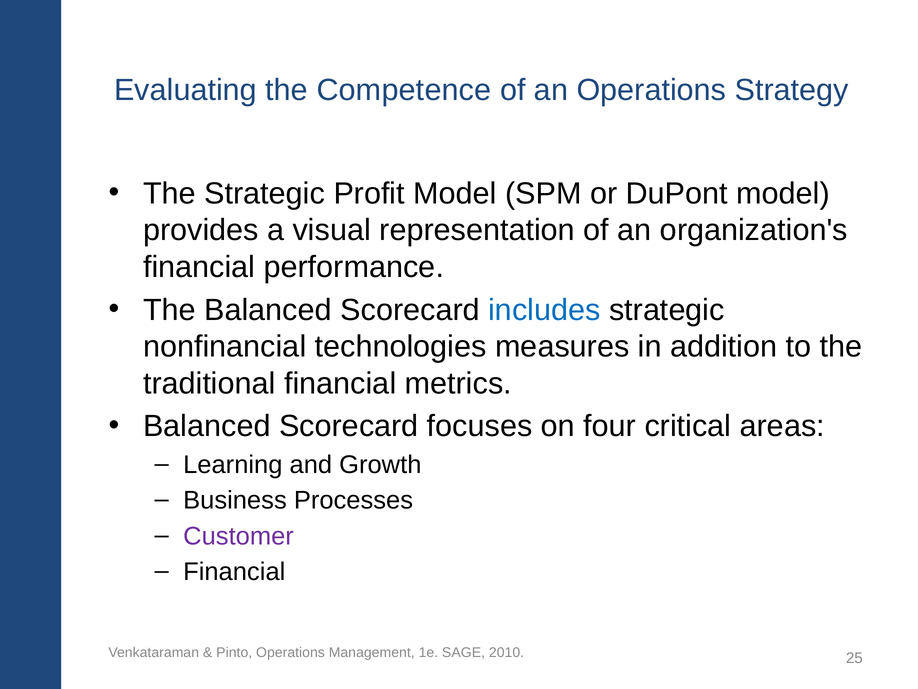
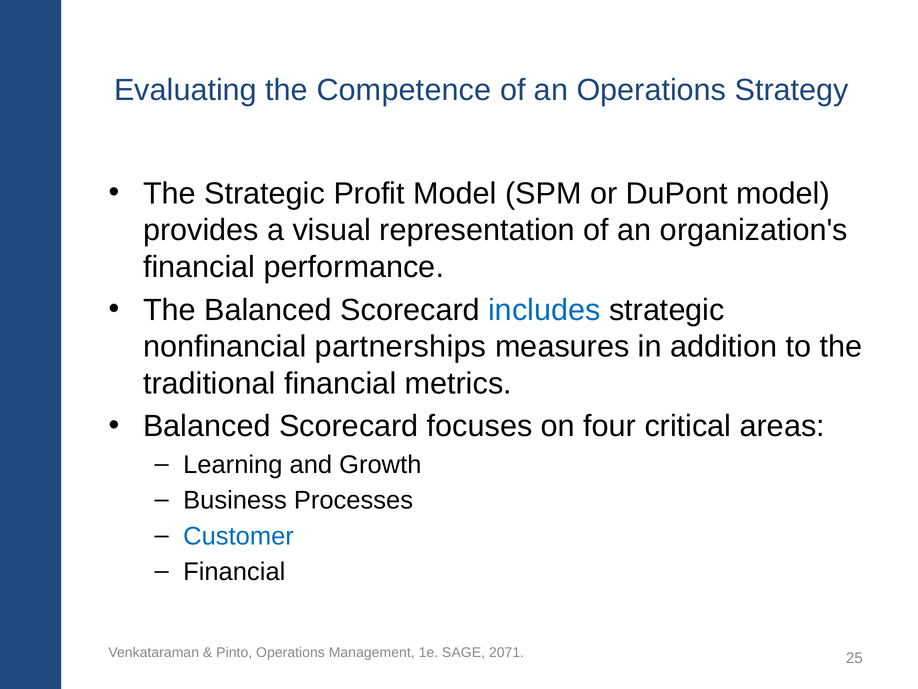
technologies: technologies -> partnerships
Customer colour: purple -> blue
2010: 2010 -> 2071
